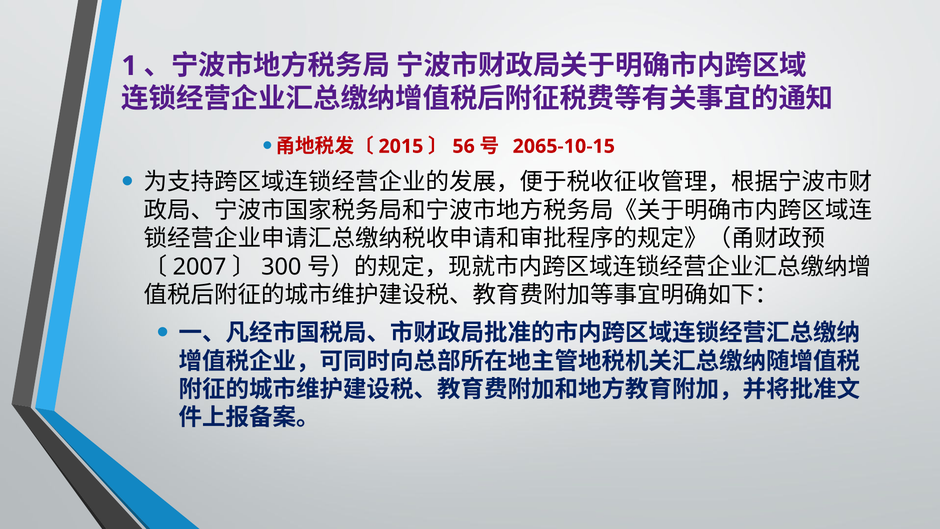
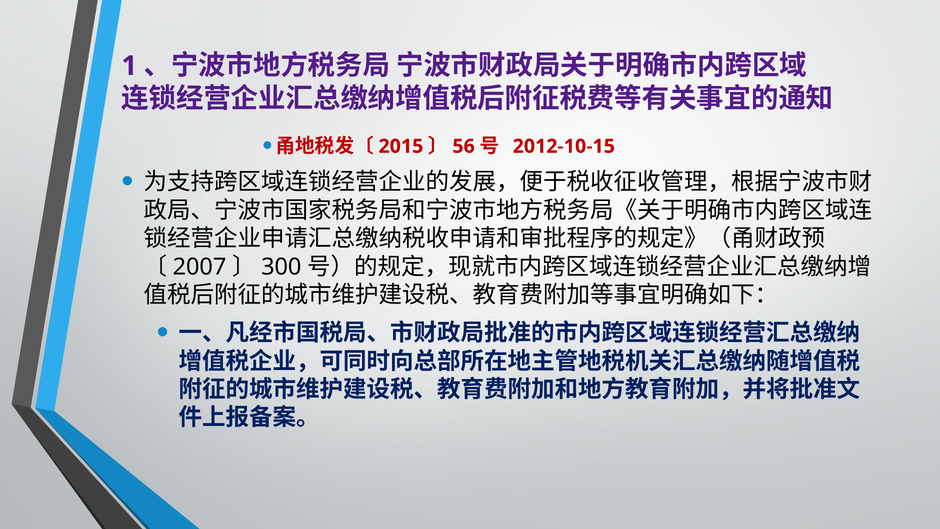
2065-10-15: 2065-10-15 -> 2012-10-15
